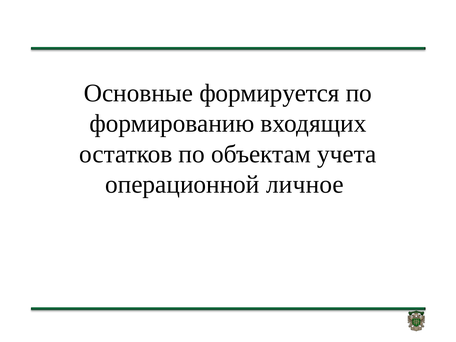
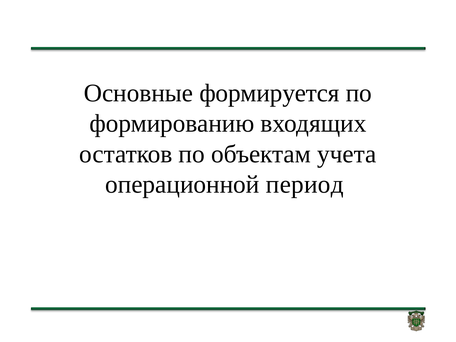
личное: личное -> период
